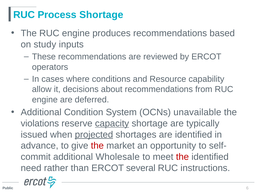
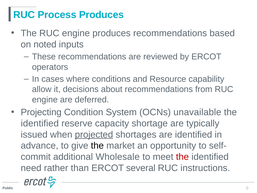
Process Shortage: Shortage -> Produces
study: study -> noted
Additional at (41, 112): Additional -> Projecting
violations at (40, 123): violations -> identified
capacity underline: present -> none
the at (97, 146) colour: red -> black
